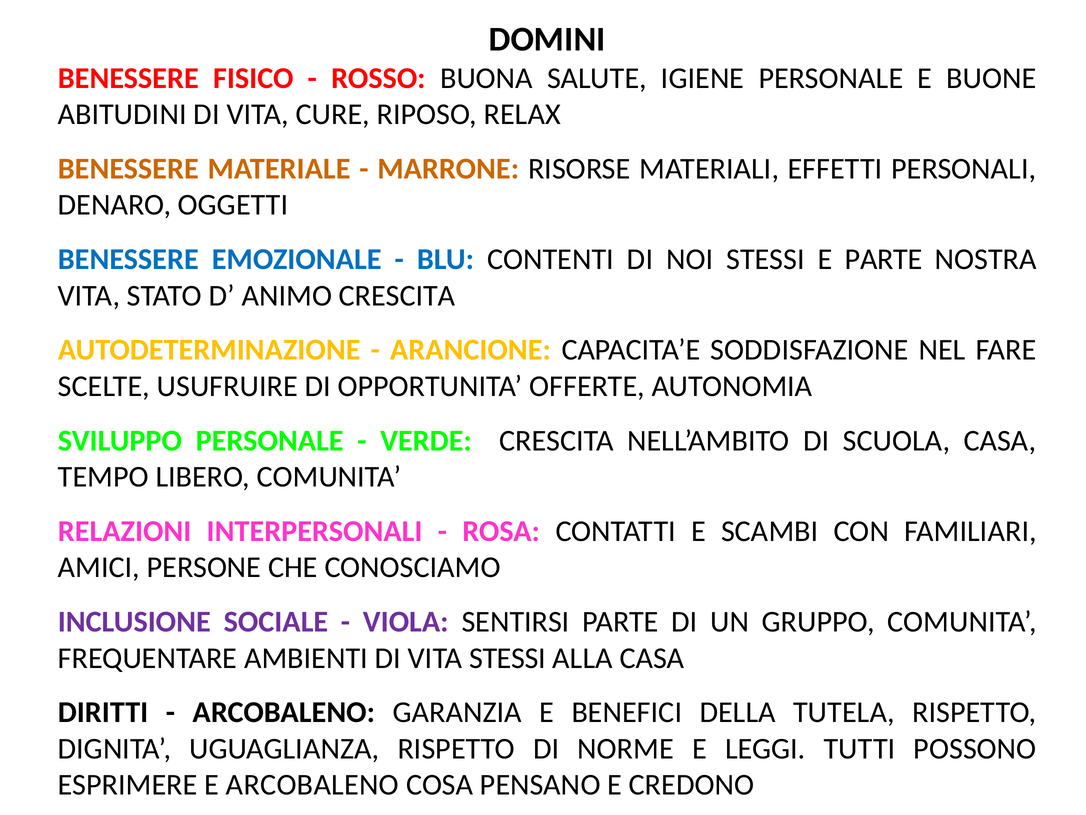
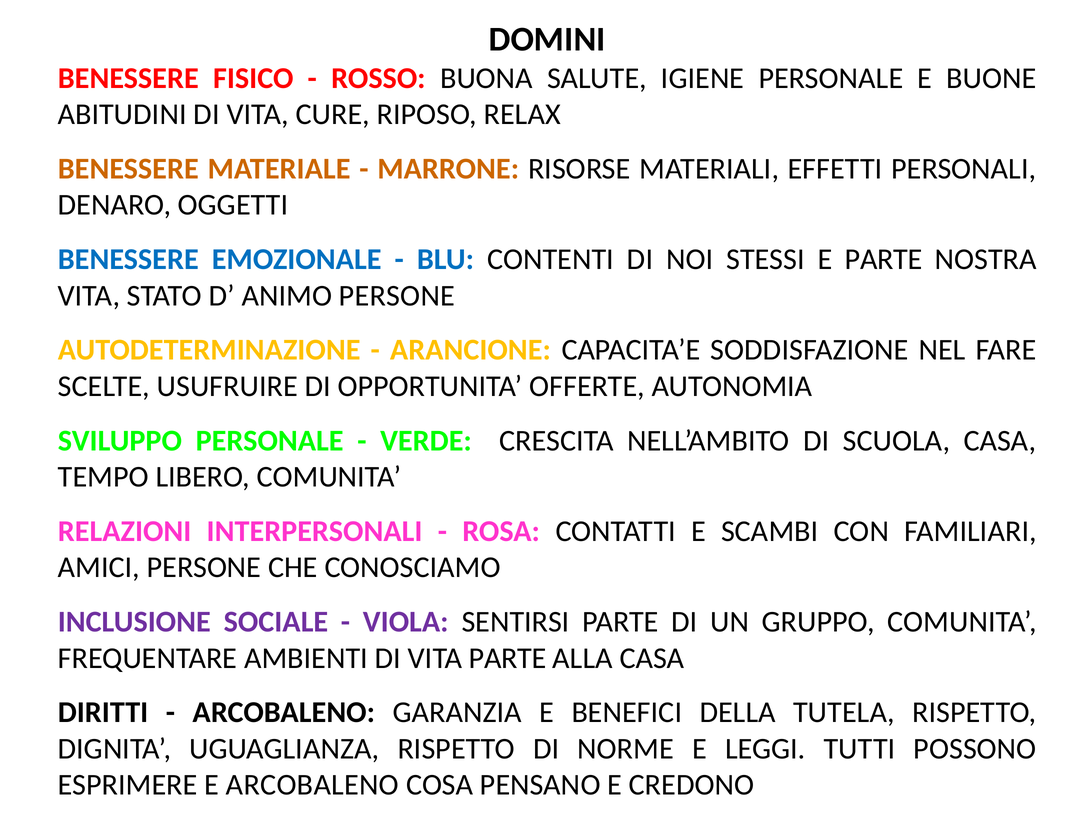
ANIMO CRESCITA: CRESCITA -> PERSONE
VITA STESSI: STESSI -> PARTE
